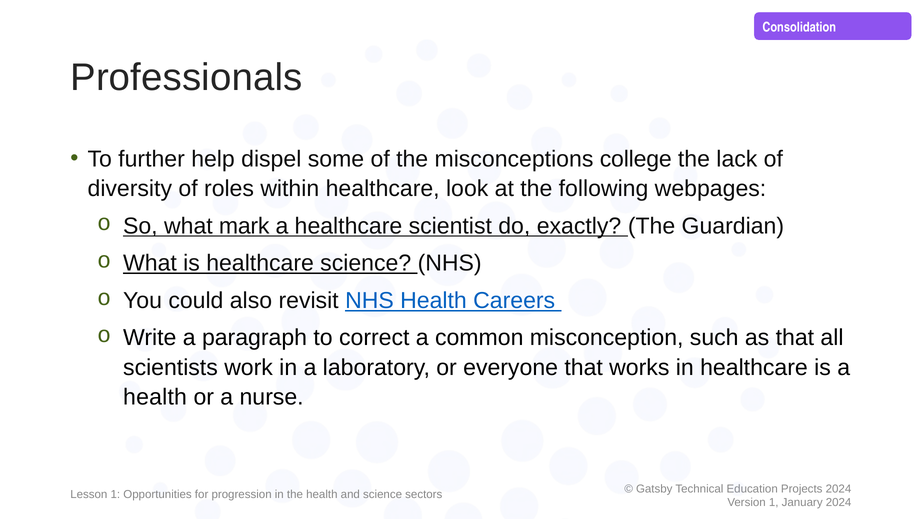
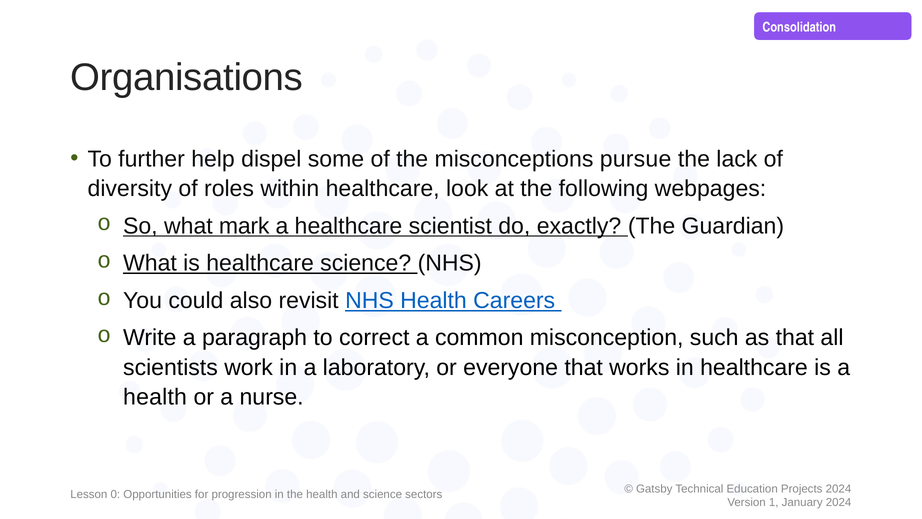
Professionals: Professionals -> Organisations
college: college -> pursue
Lesson 1: 1 -> 0
